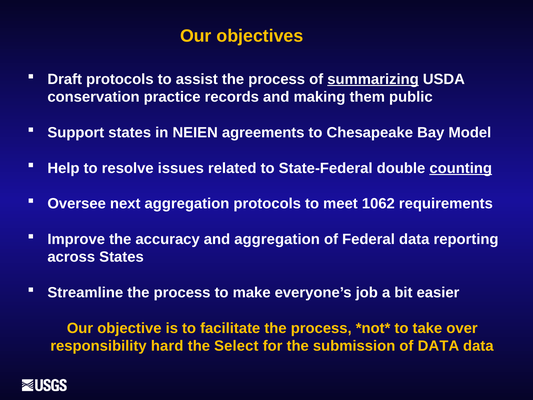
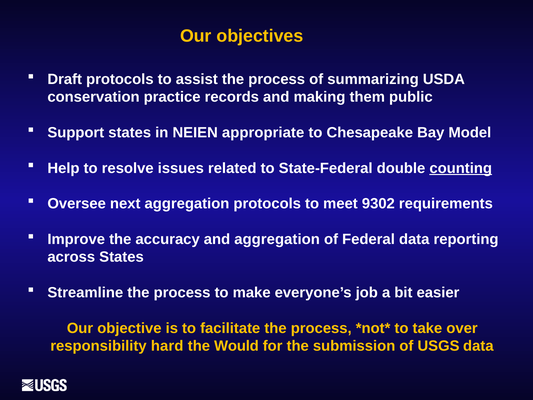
summarizing underline: present -> none
agreements: agreements -> appropriate
1062: 1062 -> 9302
Select: Select -> Would
of DATA: DATA -> USGS
